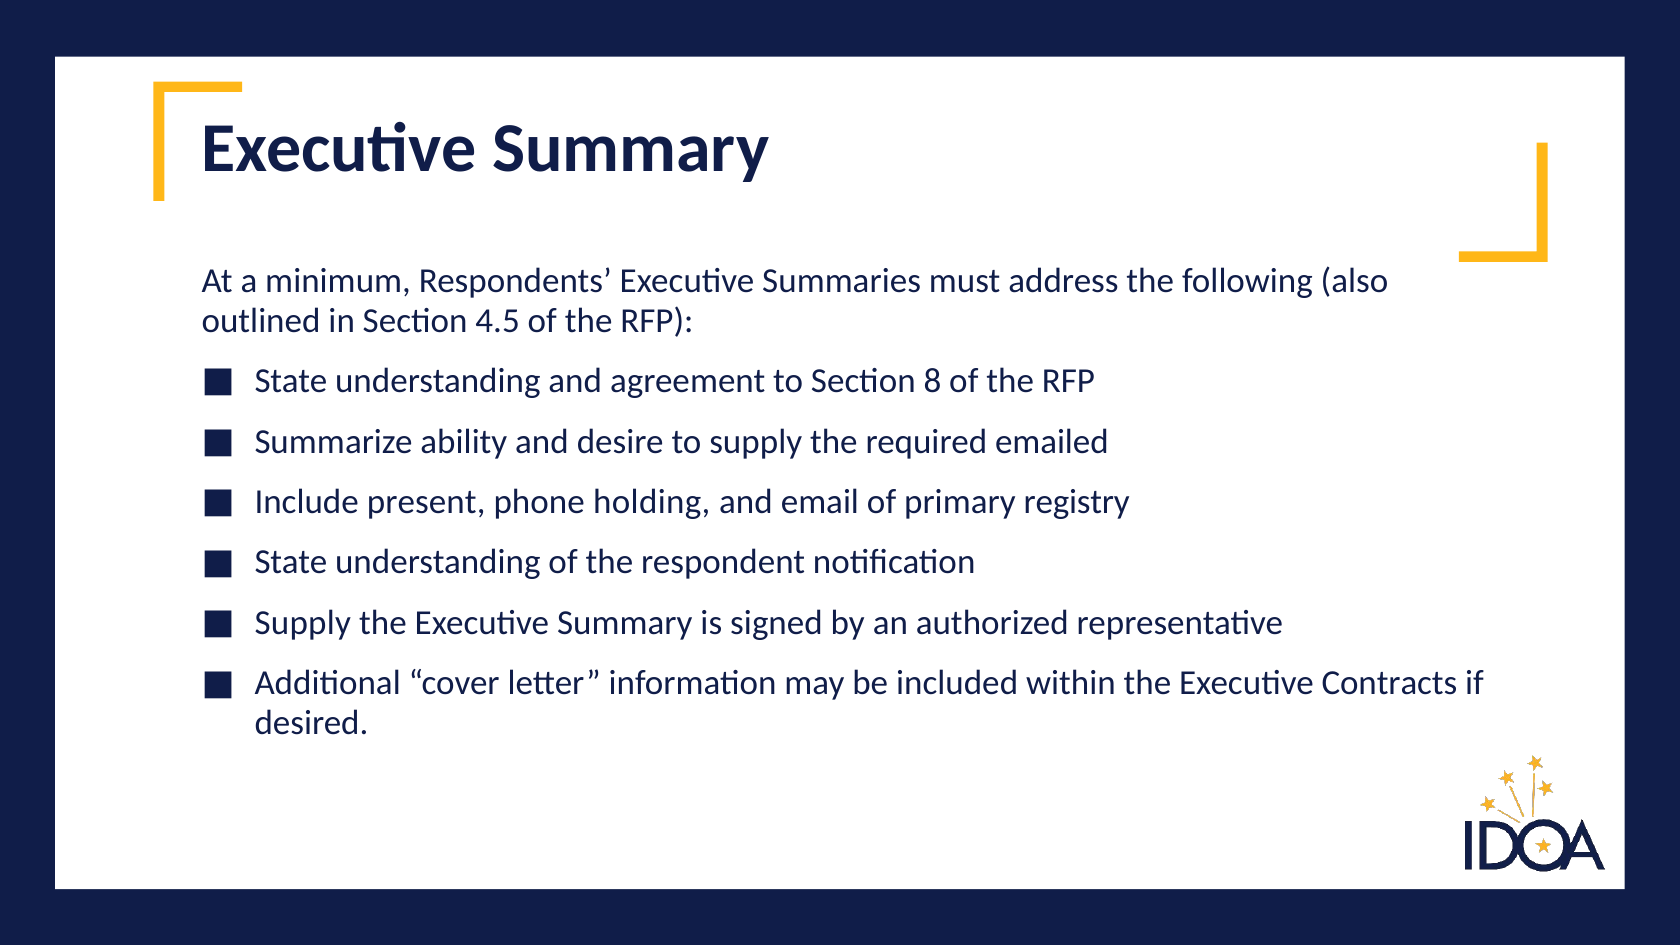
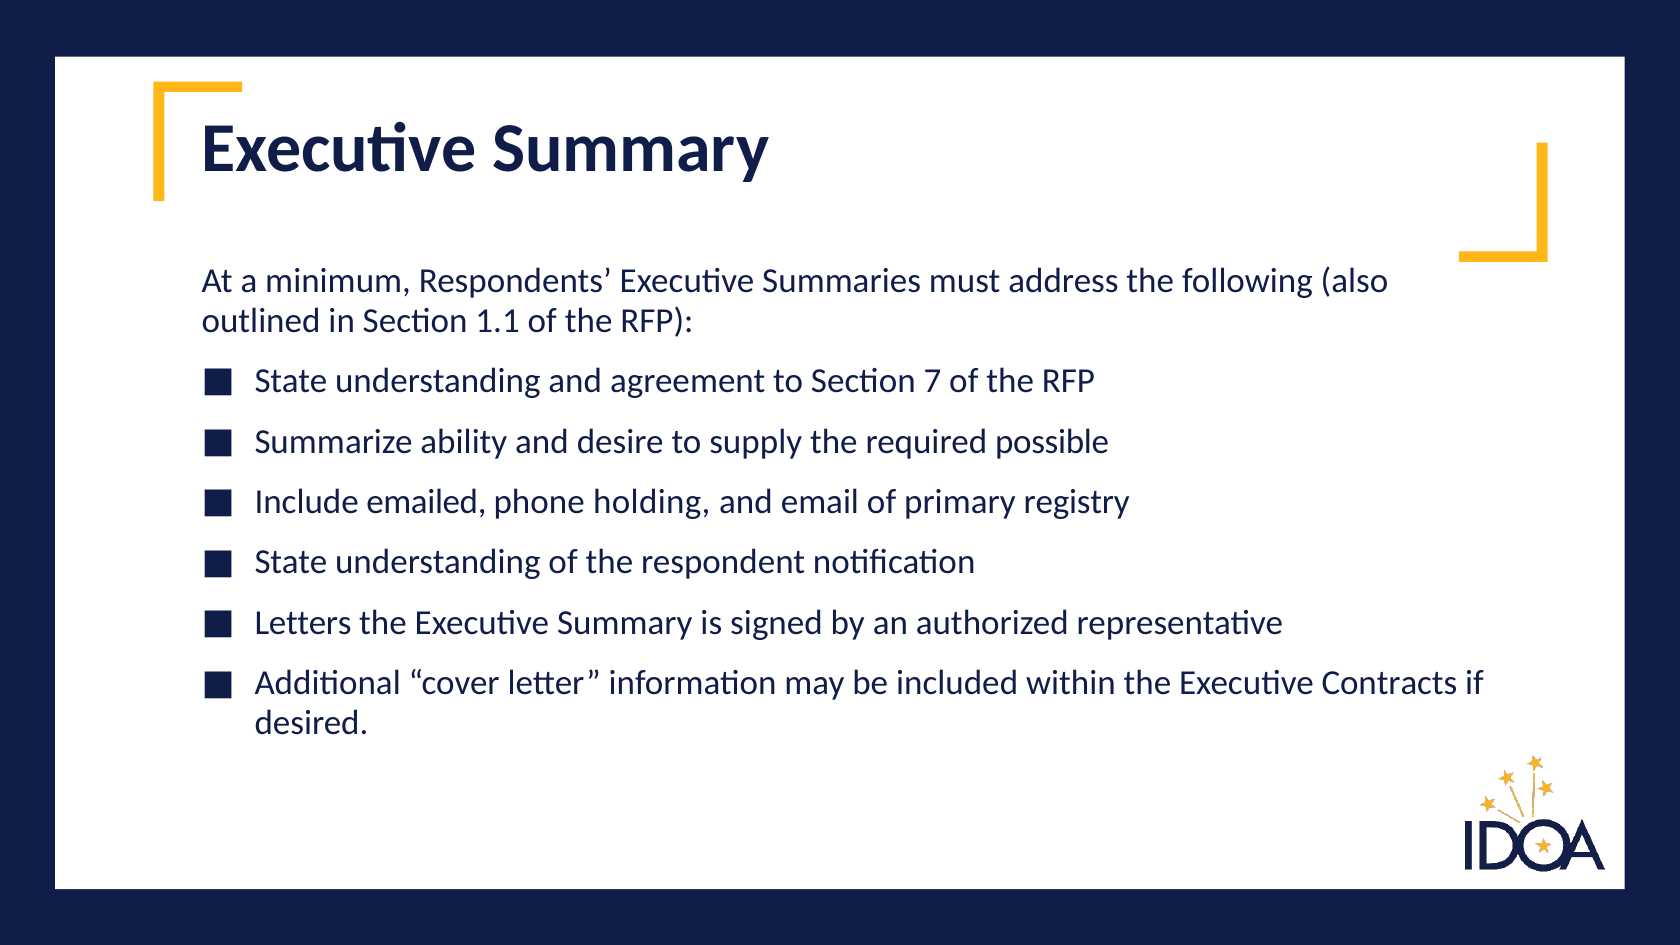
4.5: 4.5 -> 1.1
8: 8 -> 7
emailed: emailed -> possible
present: present -> emailed
Supply at (303, 623): Supply -> Letters
